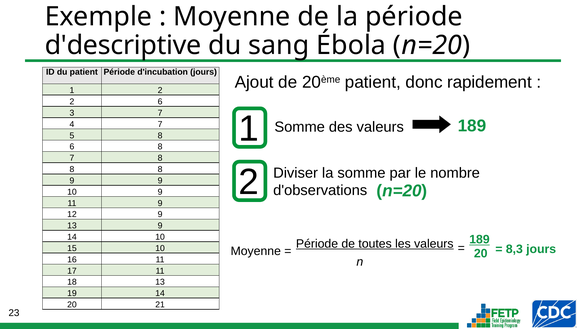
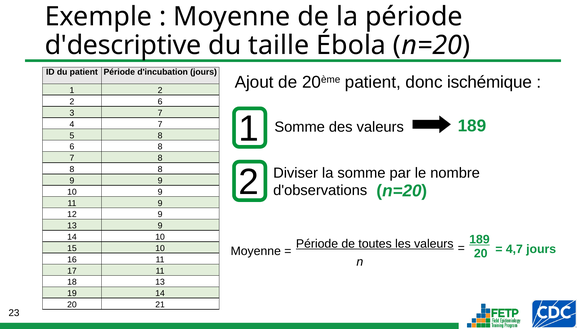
sang: sang -> taille
rapidement: rapidement -> ischémique
8,3: 8,3 -> 4,7
